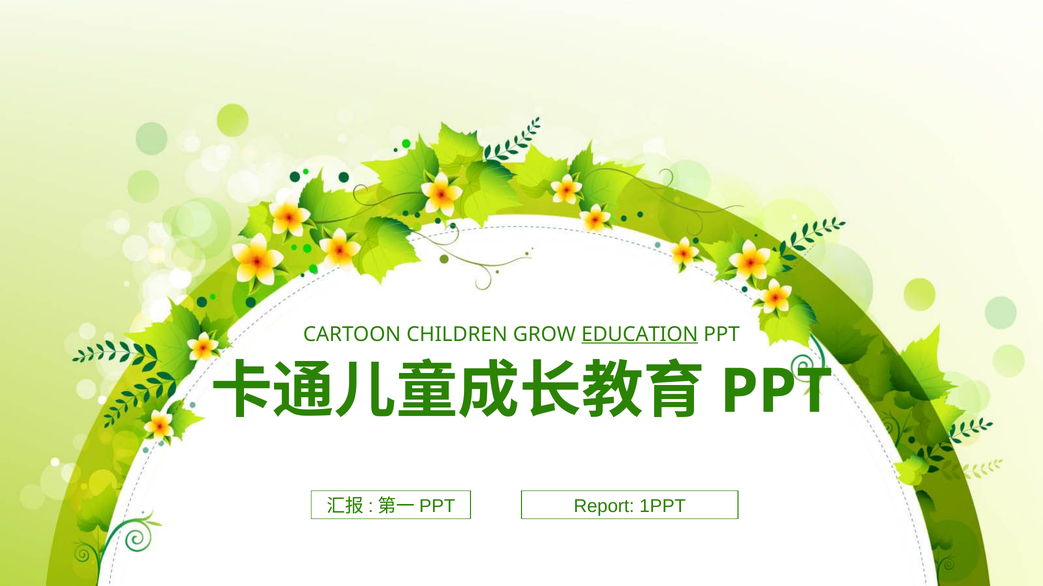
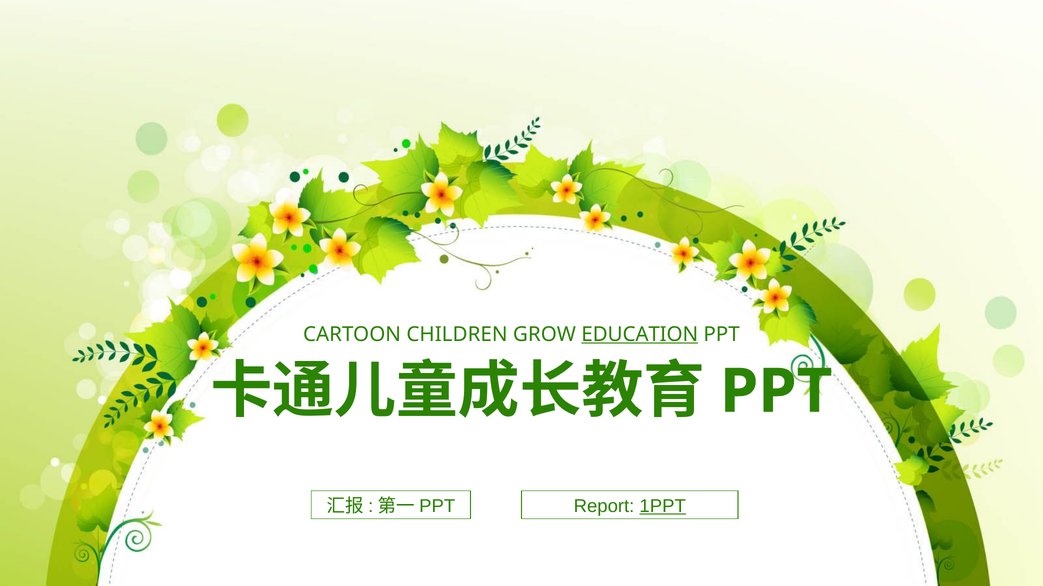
1PPT underline: none -> present
